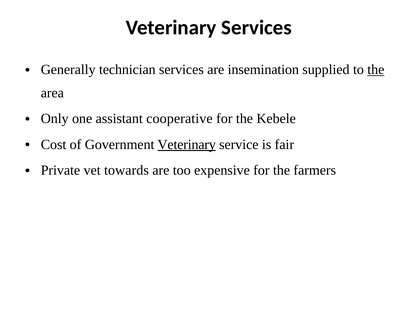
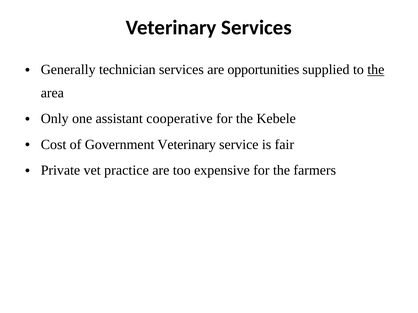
insemination: insemination -> opportunities
Veterinary at (187, 145) underline: present -> none
towards: towards -> practice
